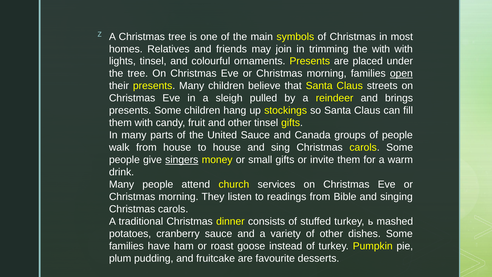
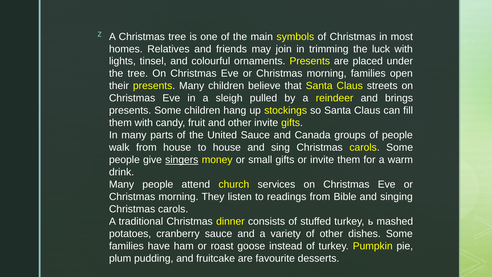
the with: with -> luck
open underline: present -> none
other tinsel: tinsel -> invite
